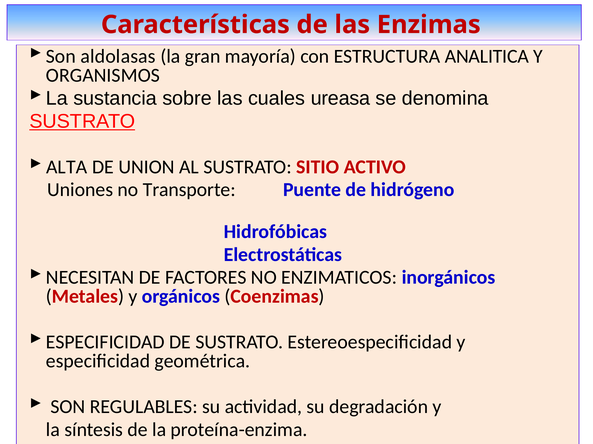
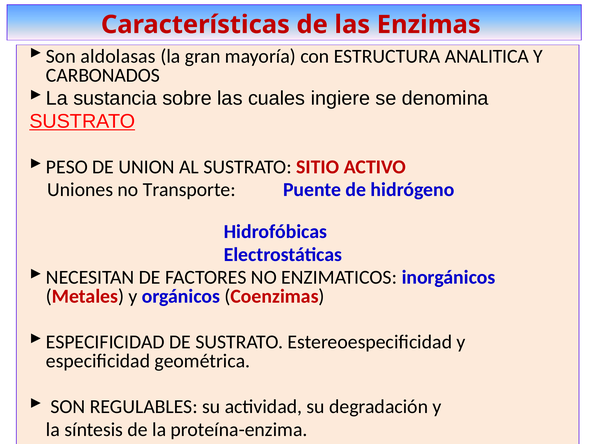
ORGANISMOS: ORGANISMOS -> CARBONADOS
ureasa: ureasa -> ingiere
ALTA: ALTA -> PESO
